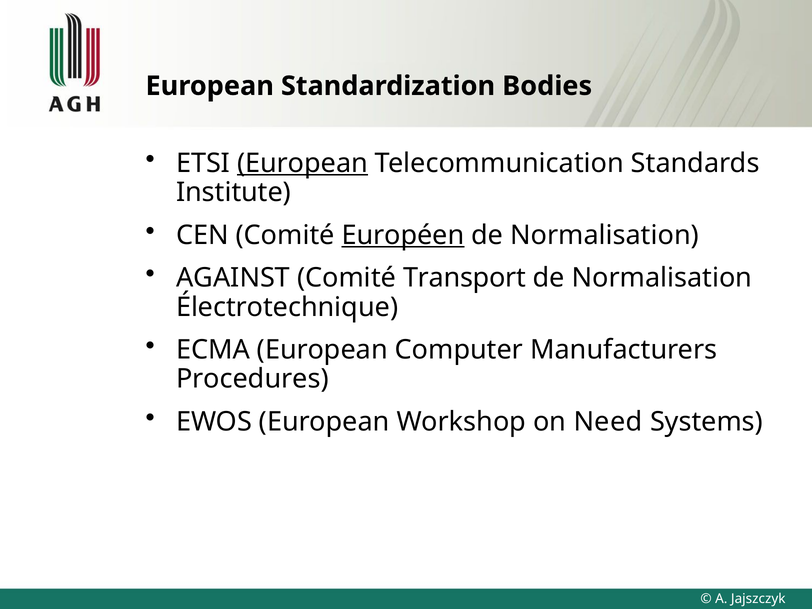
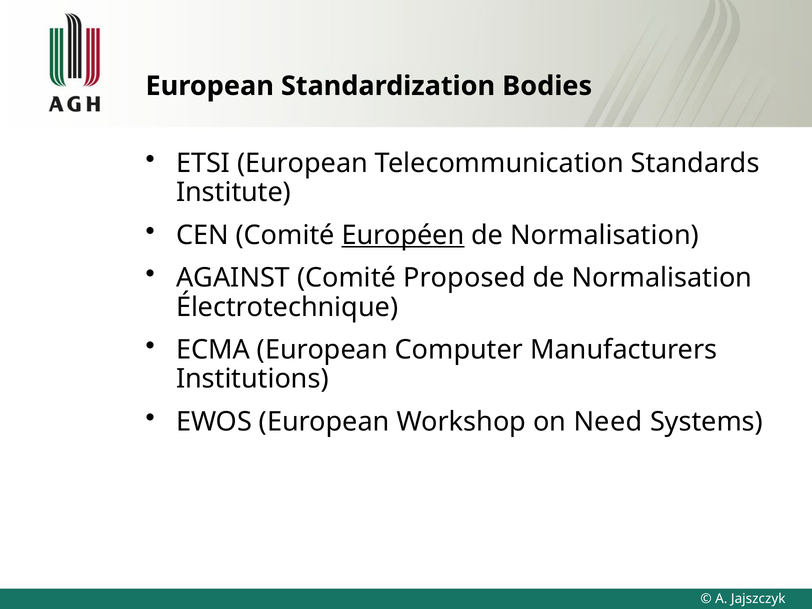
European at (303, 163) underline: present -> none
Transport: Transport -> Proposed
Procedures: Procedures -> Institutions
